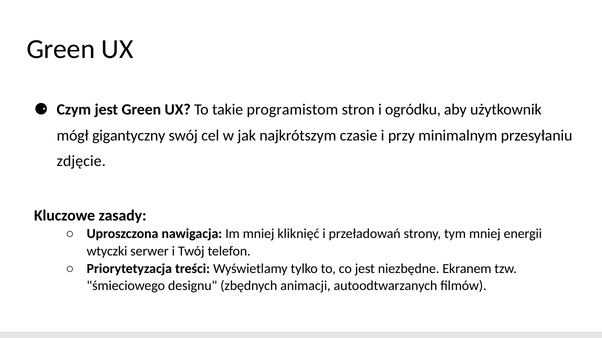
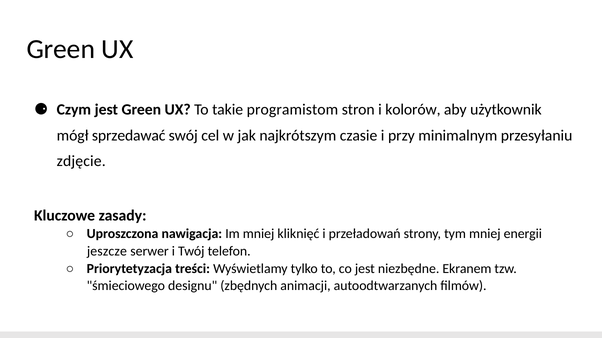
ogródku: ogródku -> kolorów
gigantyczny: gigantyczny -> sprzedawać
wtyczki: wtyczki -> jeszcze
